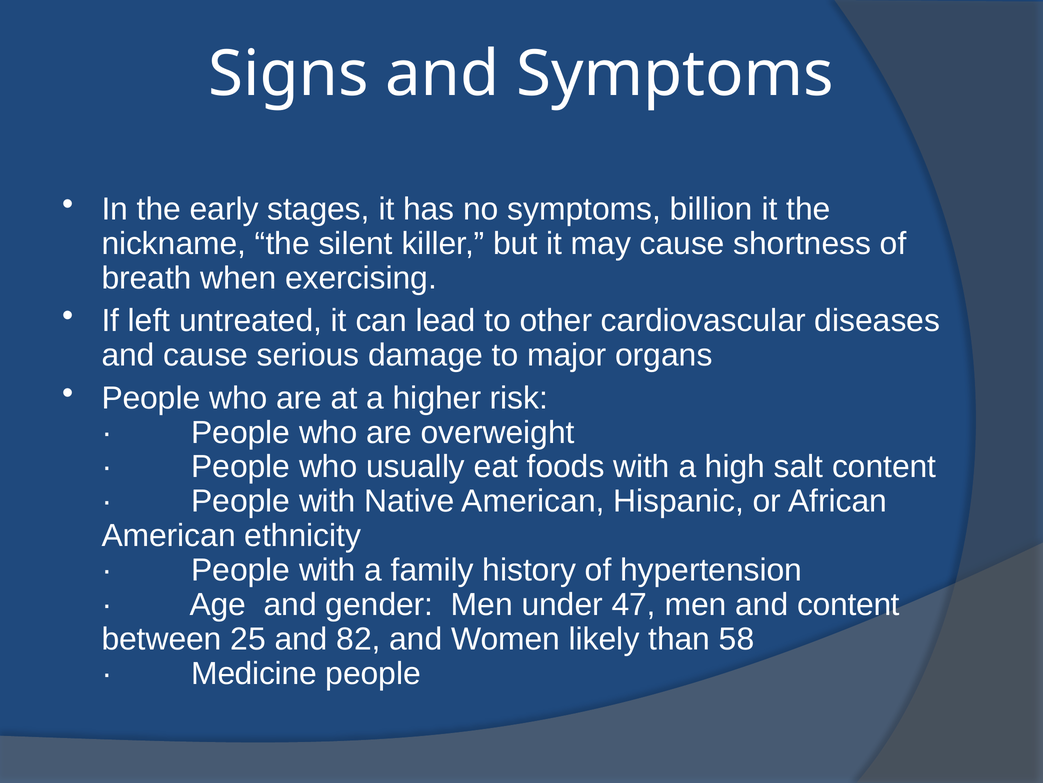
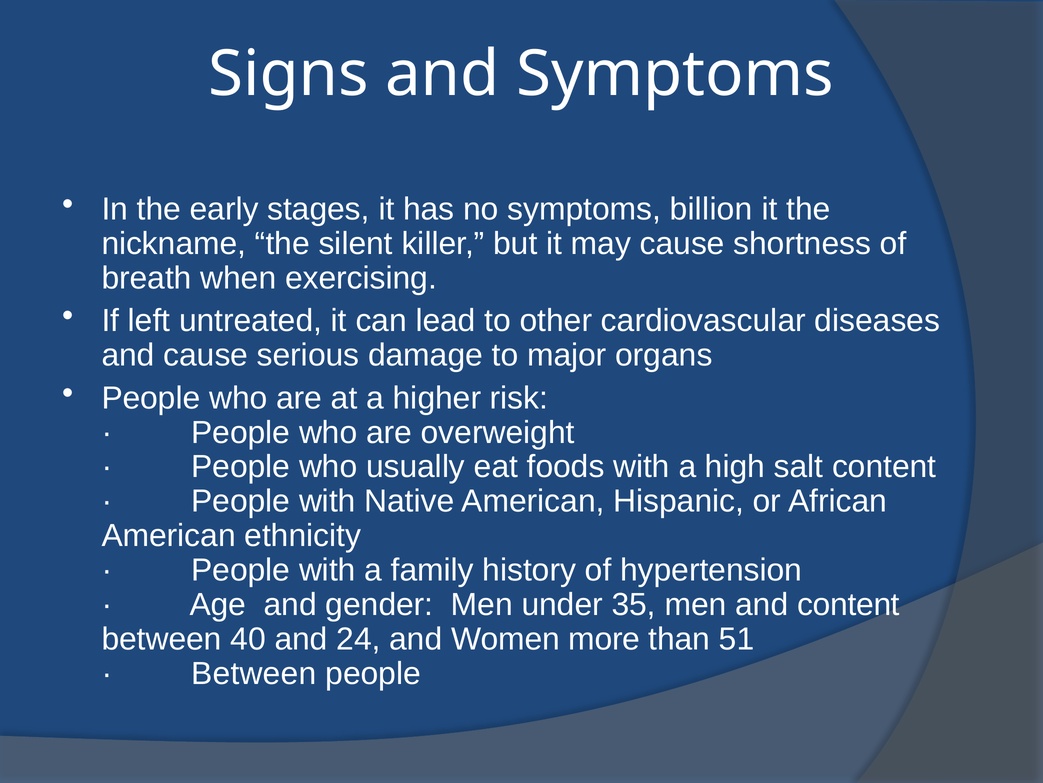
47: 47 -> 35
25: 25 -> 40
82: 82 -> 24
likely: likely -> more
58: 58 -> 51
Medicine at (254, 673): Medicine -> Between
